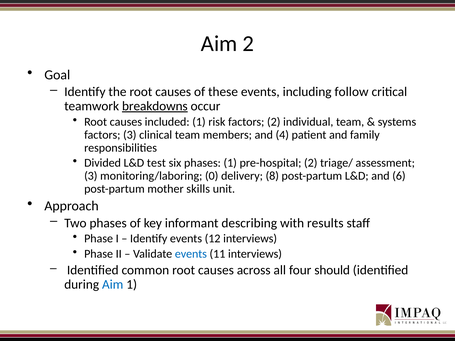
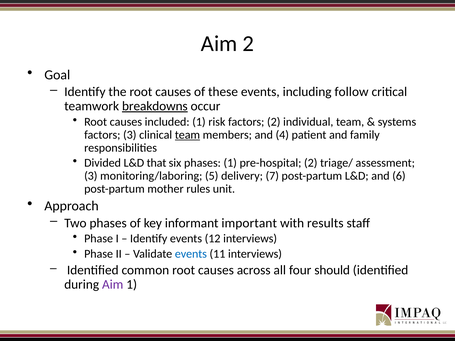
team at (187, 135) underline: none -> present
test: test -> that
0: 0 -> 5
8: 8 -> 7
skills: skills -> rules
describing: describing -> important
Aim at (113, 285) colour: blue -> purple
